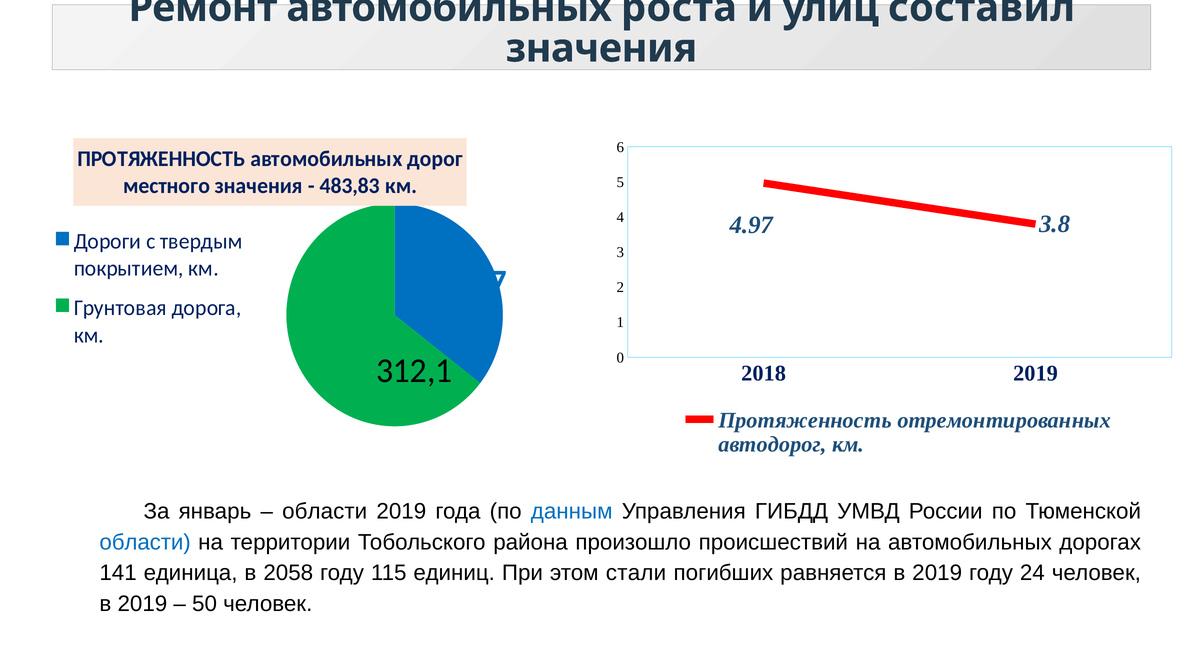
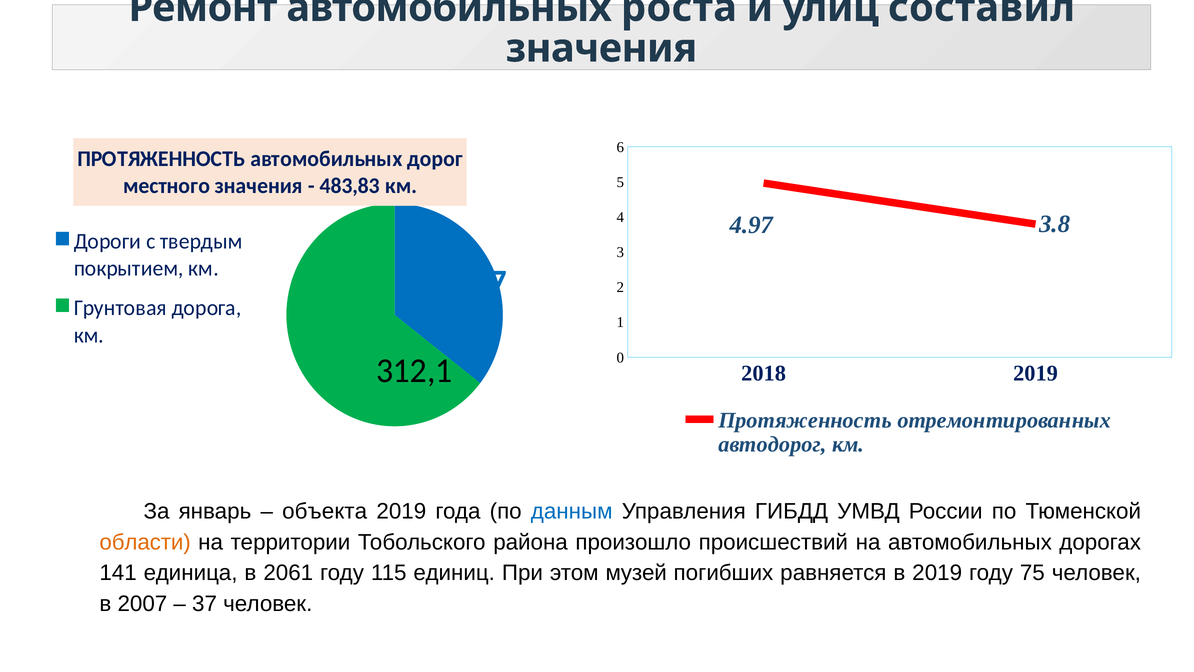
области at (325, 511): области -> объекта
области at (145, 542) colour: blue -> orange
2058: 2058 -> 2061
стали: стали -> музей
24: 24 -> 75
2019 at (142, 604): 2019 -> 2007
50: 50 -> 37
